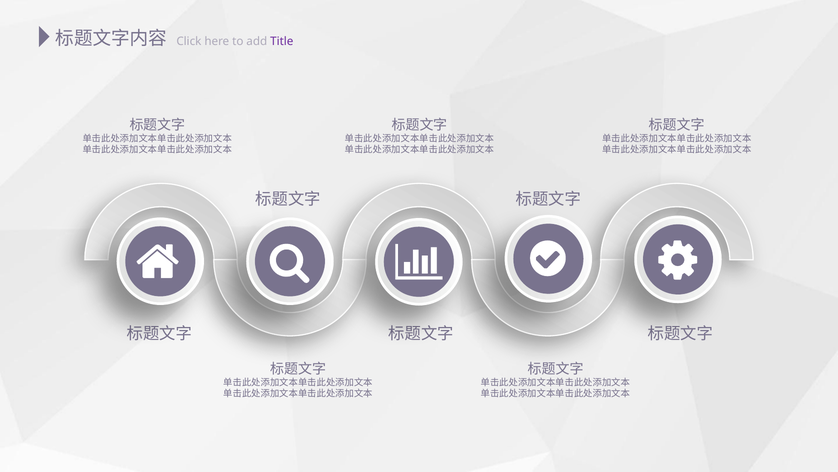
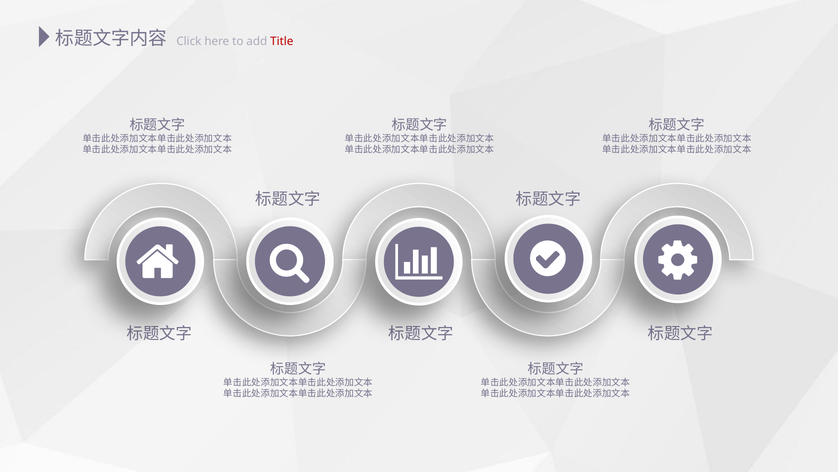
Title colour: purple -> red
